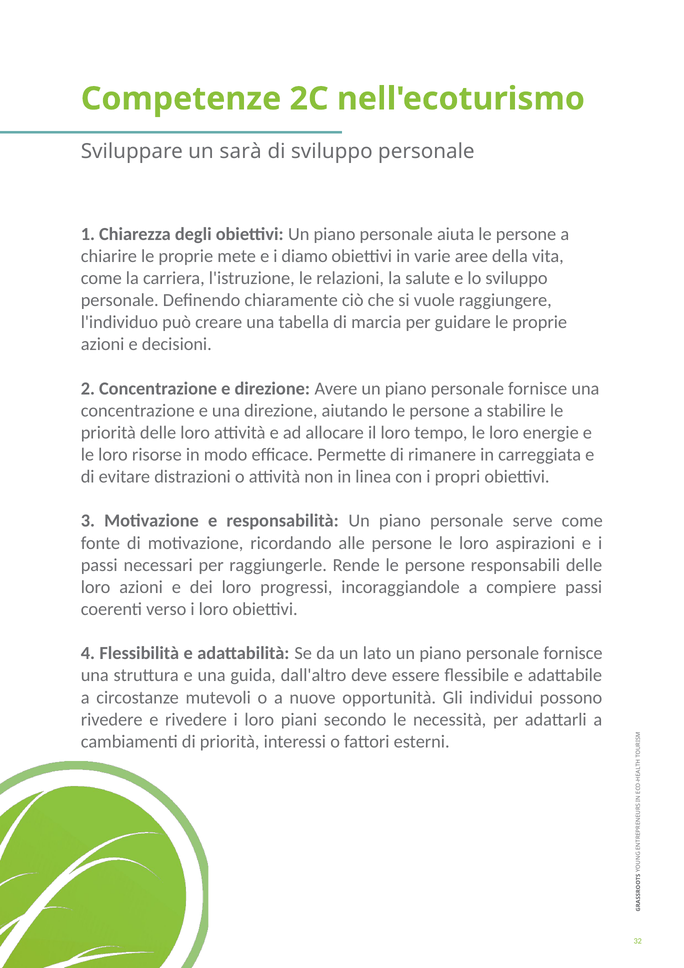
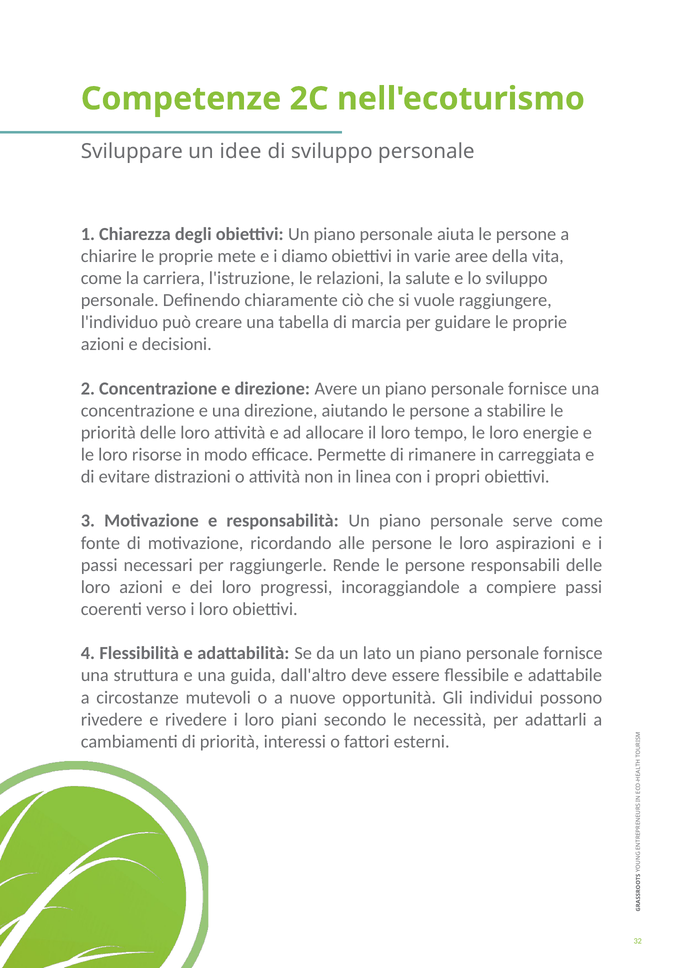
sarà: sarà -> idee
